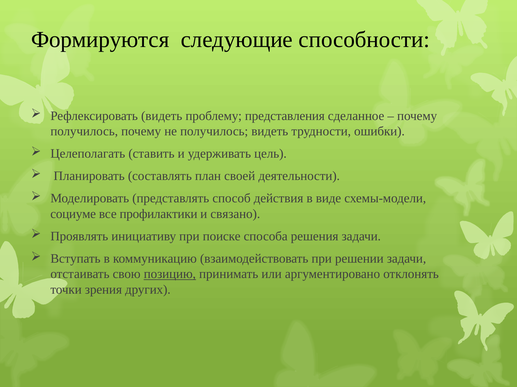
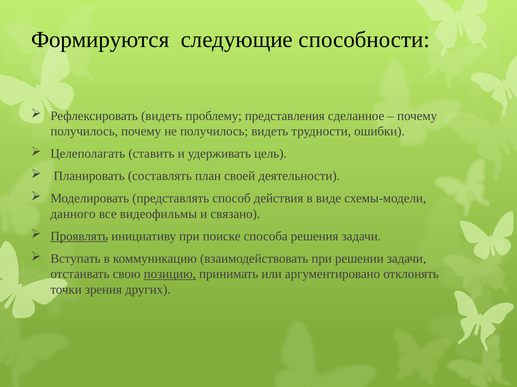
социуме: социуме -> данного
профилактики: профилактики -> видеофильмы
Проявлять underline: none -> present
